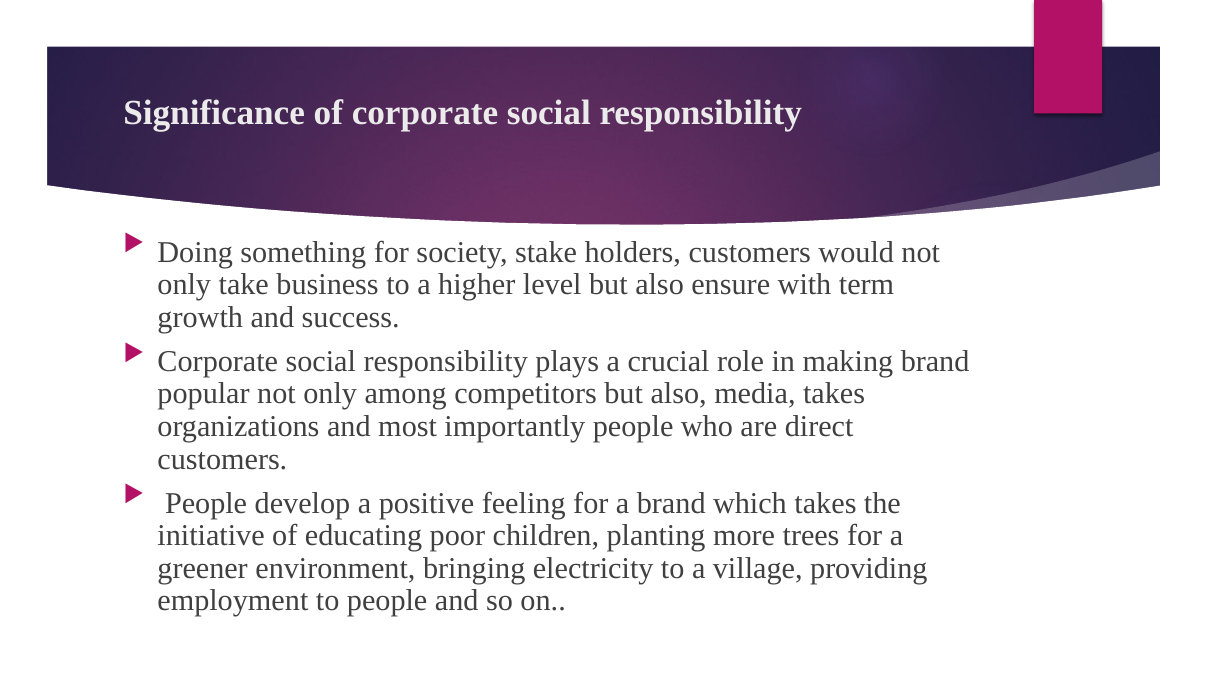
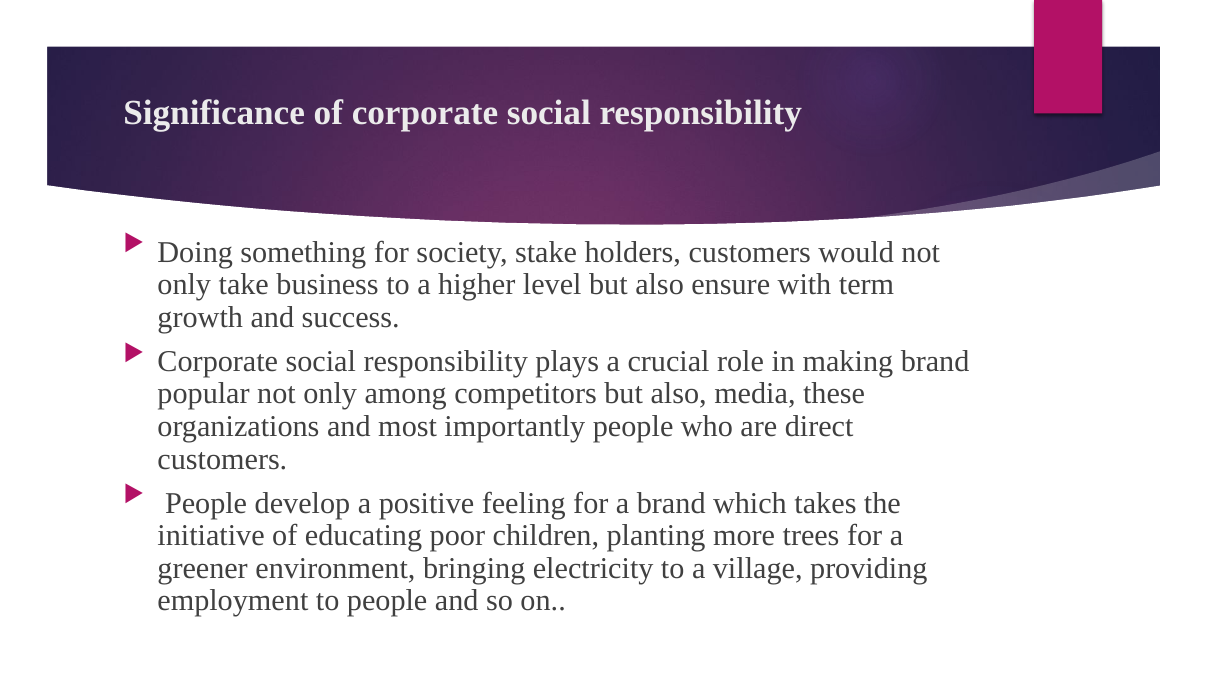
media takes: takes -> these
